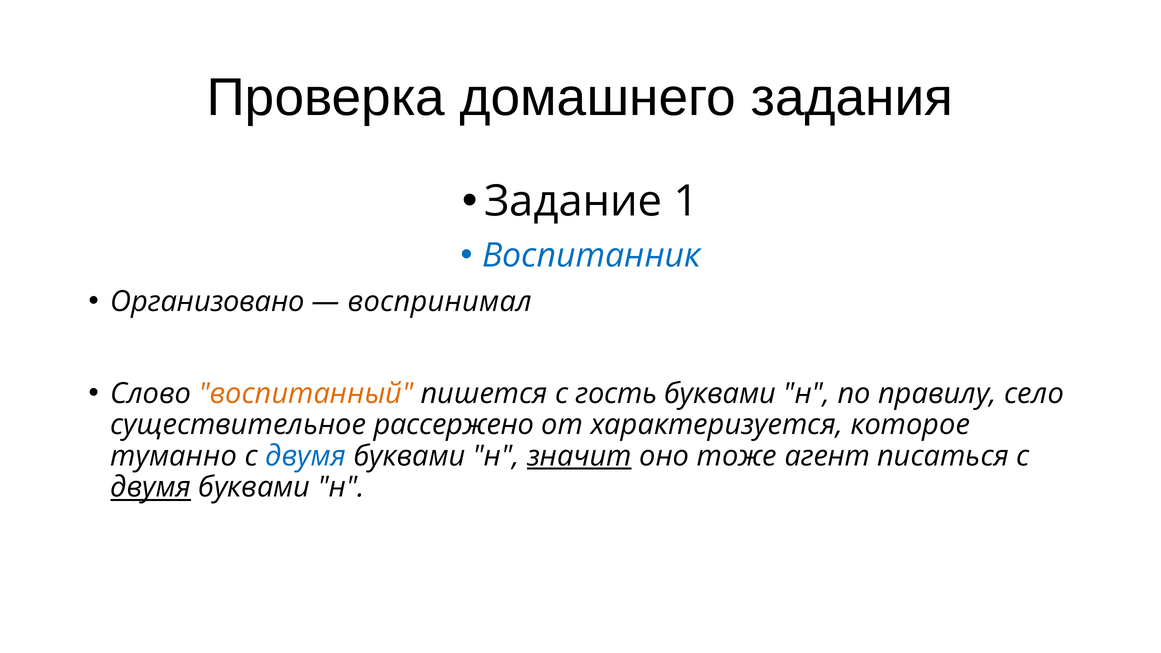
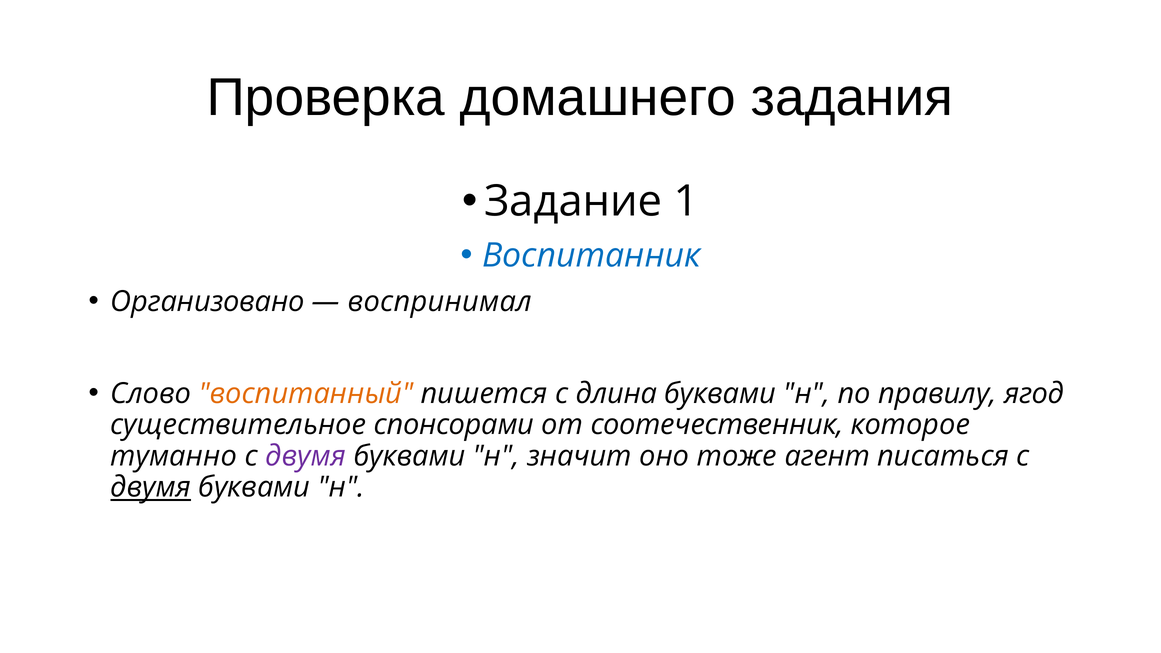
гость: гость -> длина
село: село -> ягод
рассержено: рассержено -> спонсорами
характеризуется: характеризуется -> соотечественник
двумя at (306, 456) colour: blue -> purple
значит underline: present -> none
